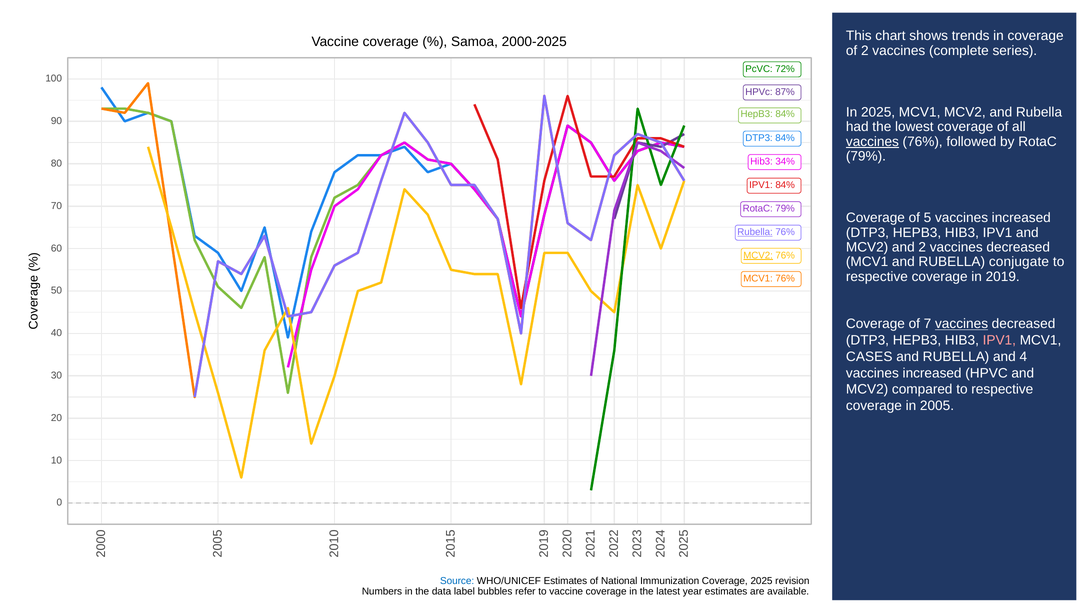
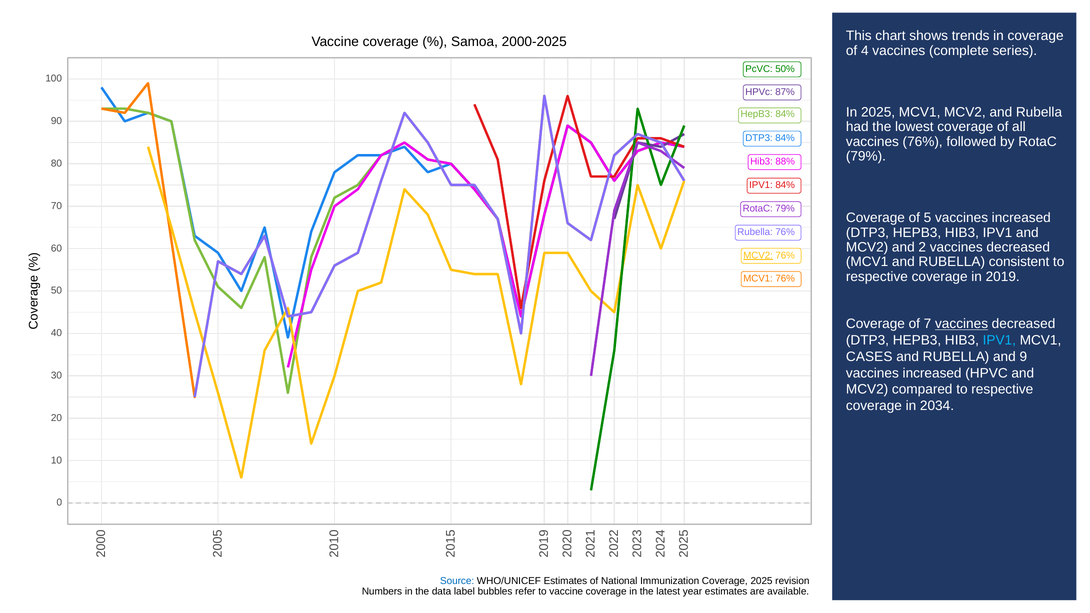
of 2: 2 -> 4
72%: 72% -> 50%
vaccines at (872, 142) underline: present -> none
34%: 34% -> 88%
Rubella at (755, 232) underline: present -> none
conjugate: conjugate -> consistent
IPV1 at (999, 340) colour: pink -> light blue
and 4: 4 -> 9
2005: 2005 -> 2034
